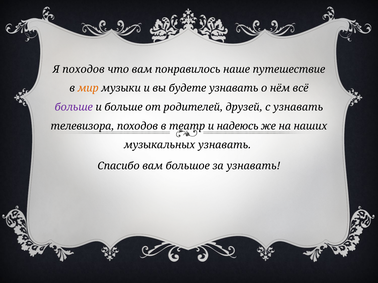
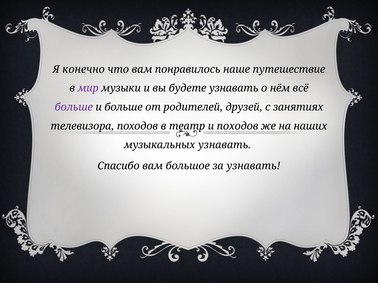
Я походов: походов -> конечно
мир colour: orange -> purple
с узнавать: узнавать -> занятиях
и надеюсь: надеюсь -> походов
